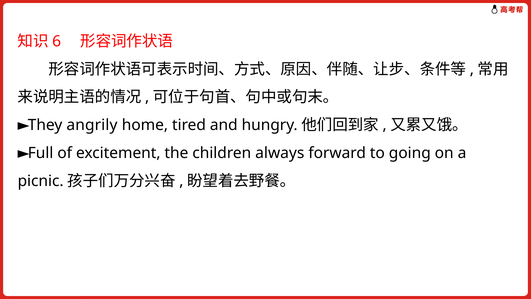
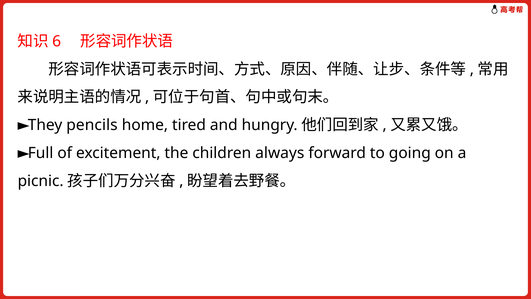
angrily: angrily -> pencils
